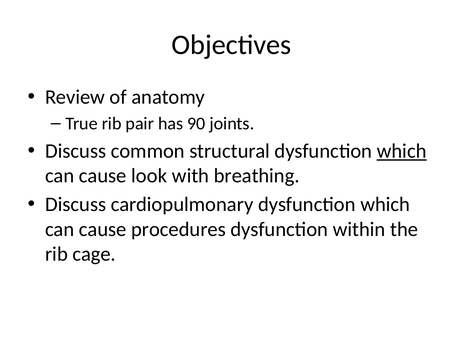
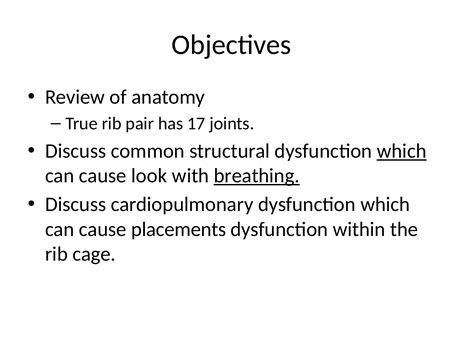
90: 90 -> 17
breathing underline: none -> present
procedures: procedures -> placements
